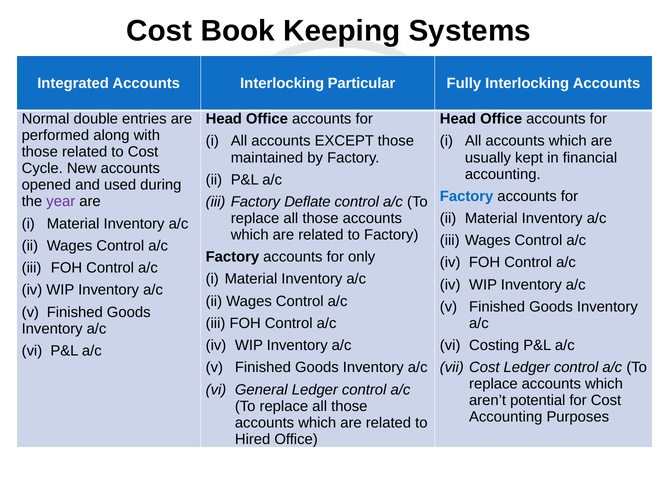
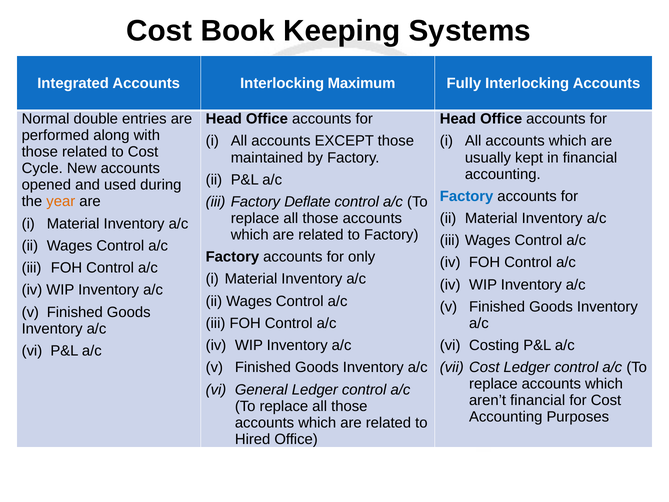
Particular: Particular -> Maximum
year colour: purple -> orange
aren’t potential: potential -> financial
